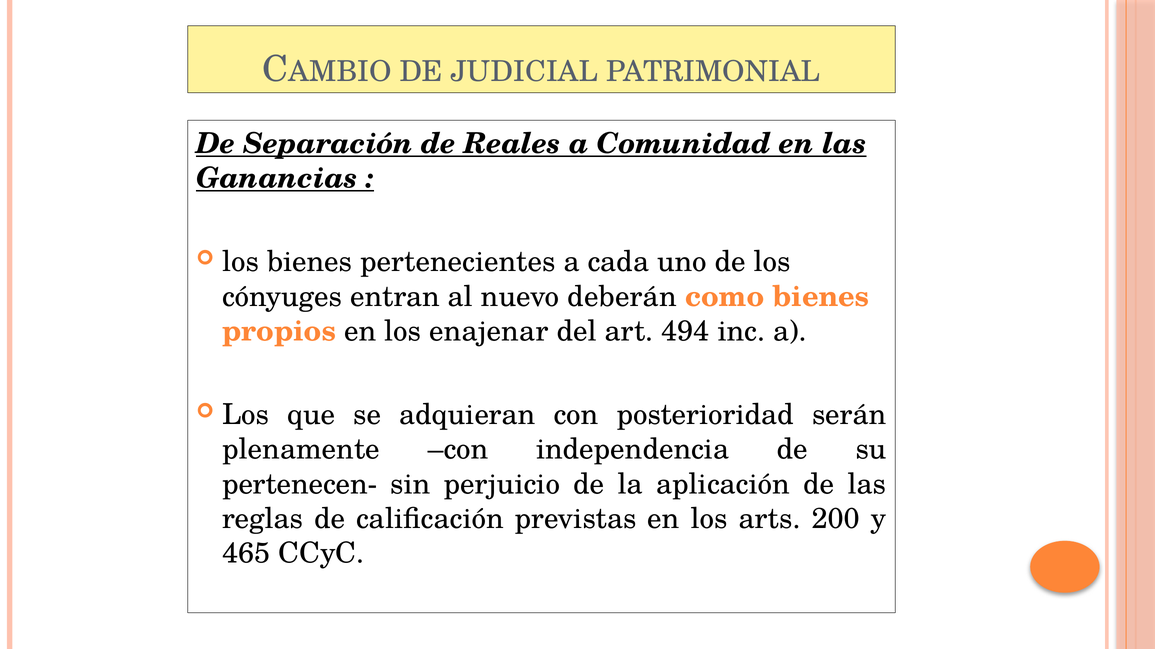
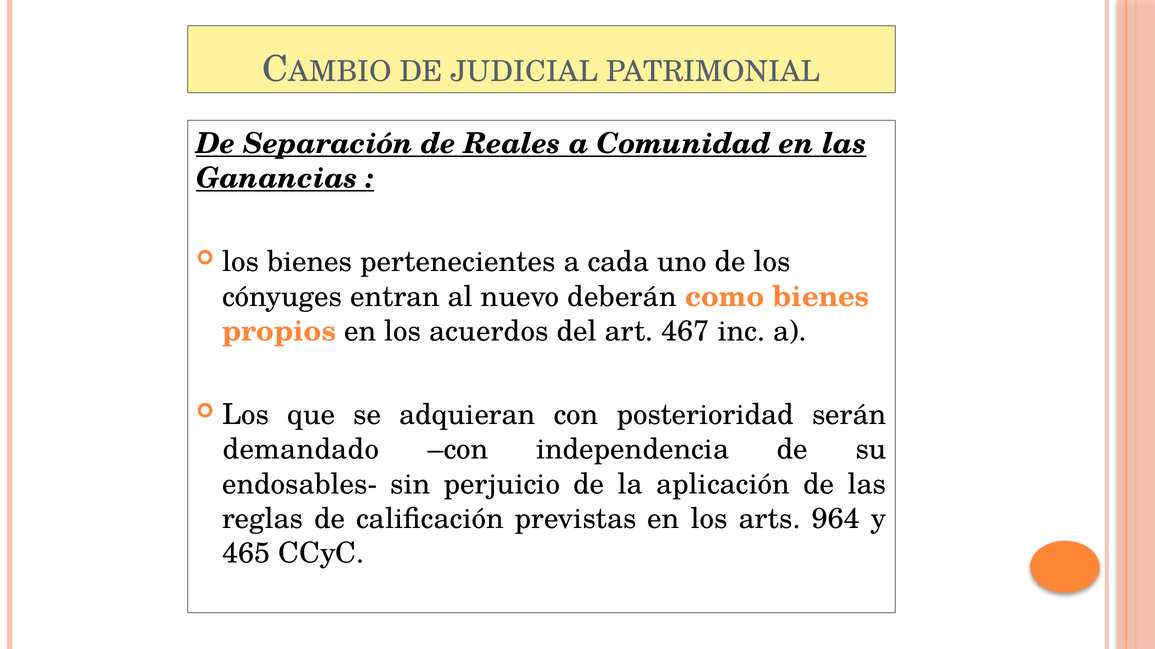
enajenar: enajenar -> acuerdos
494: 494 -> 467
plenamente: plenamente -> demandado
pertenecen-: pertenecen- -> endosables-
200: 200 -> 964
